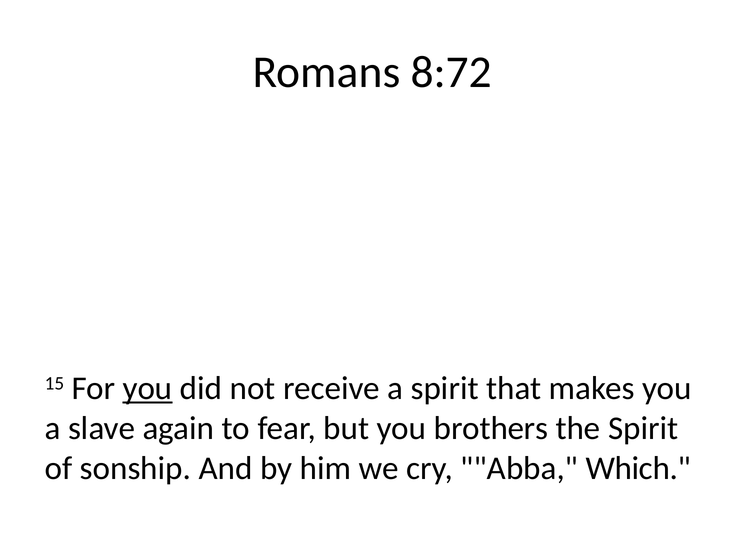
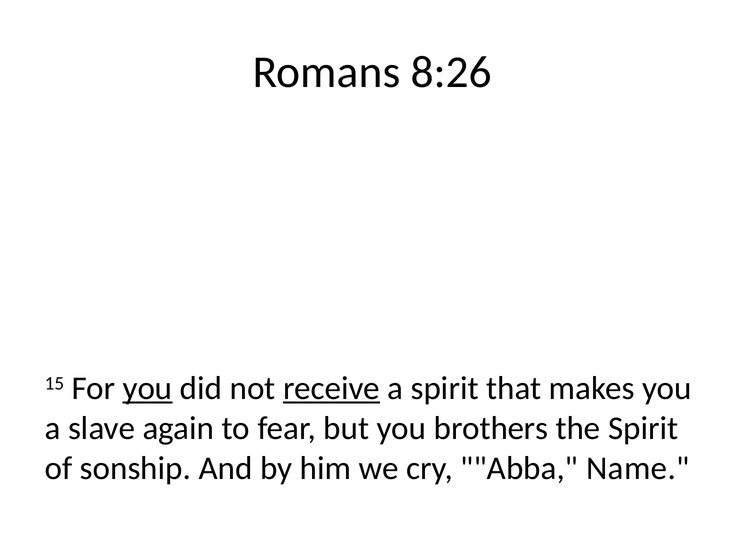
8:72: 8:72 -> 8:26
receive underline: none -> present
Which: Which -> Name
